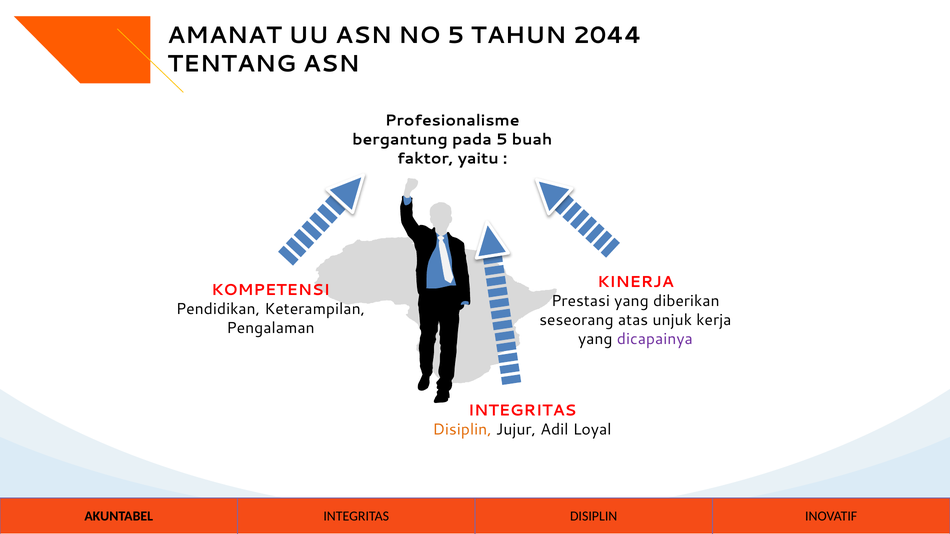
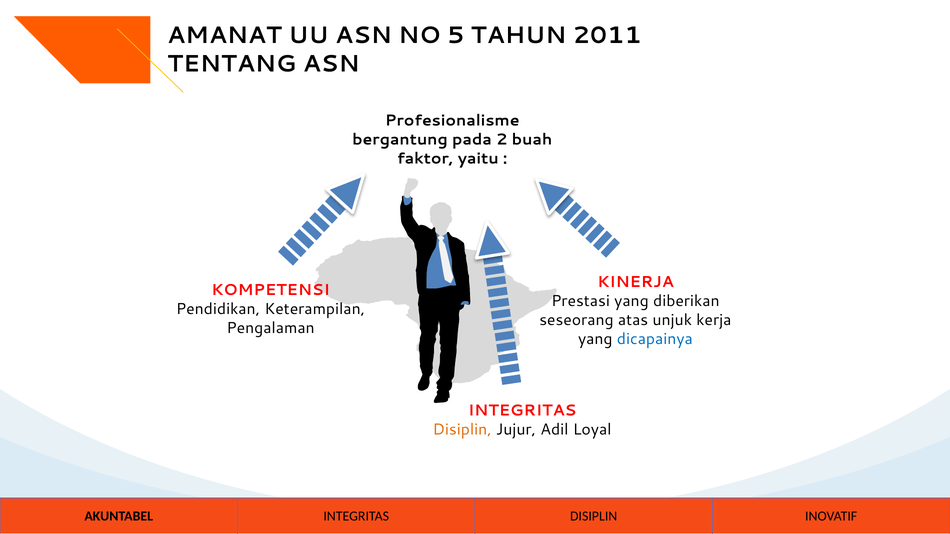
2044: 2044 -> 2011
pada 5: 5 -> 2
dicapainya colour: purple -> blue
